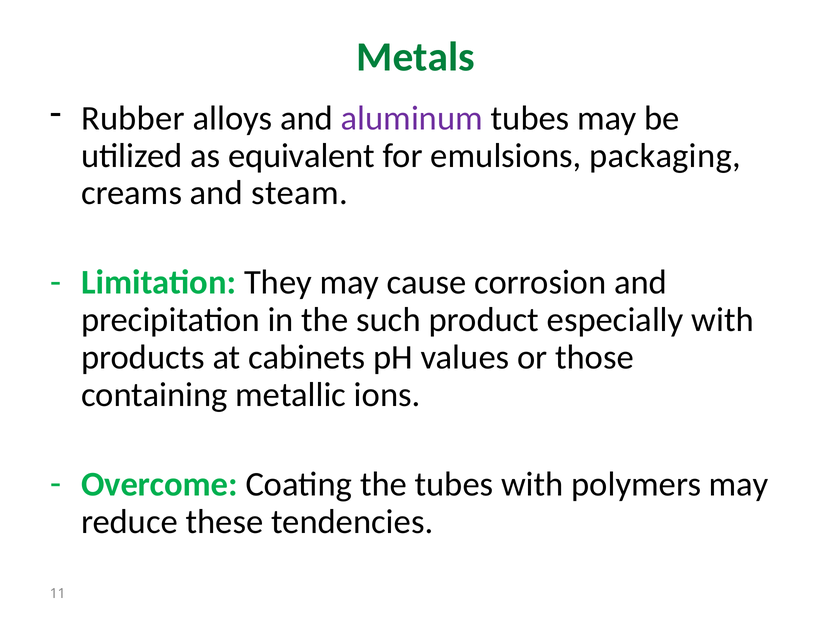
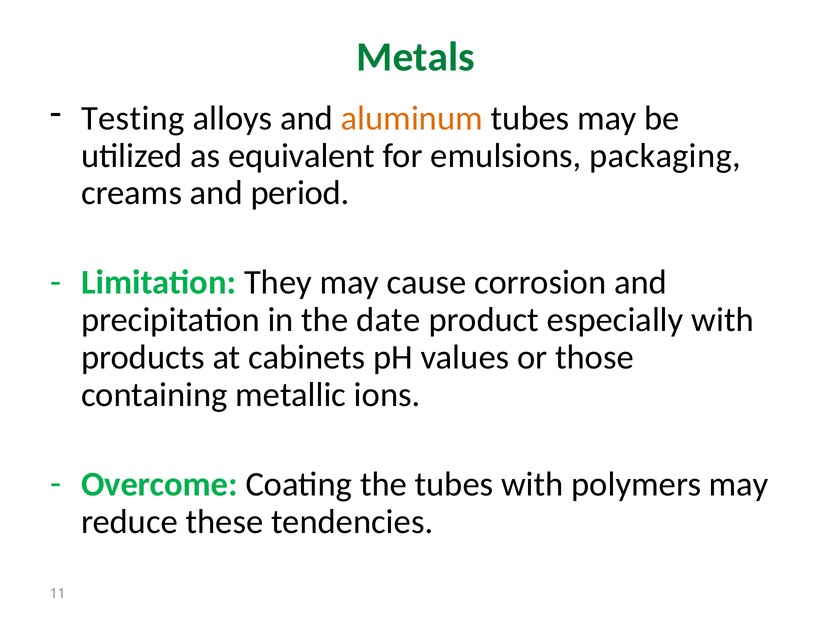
Rubber: Rubber -> Testing
aluminum colour: purple -> orange
steam: steam -> period
such: such -> date
